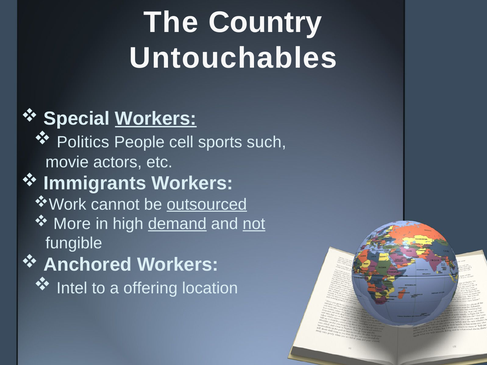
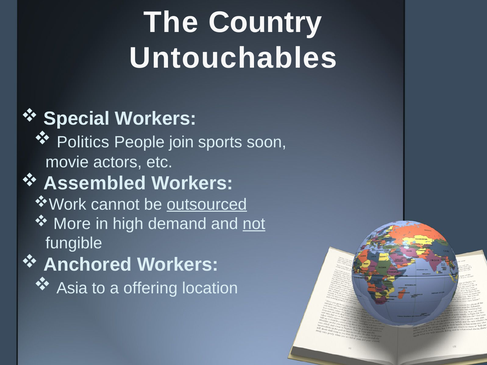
Workers at (156, 119) underline: present -> none
cell: cell -> join
such: such -> soon
Immigrants: Immigrants -> Assembled
demand underline: present -> none
Intel: Intel -> Asia
